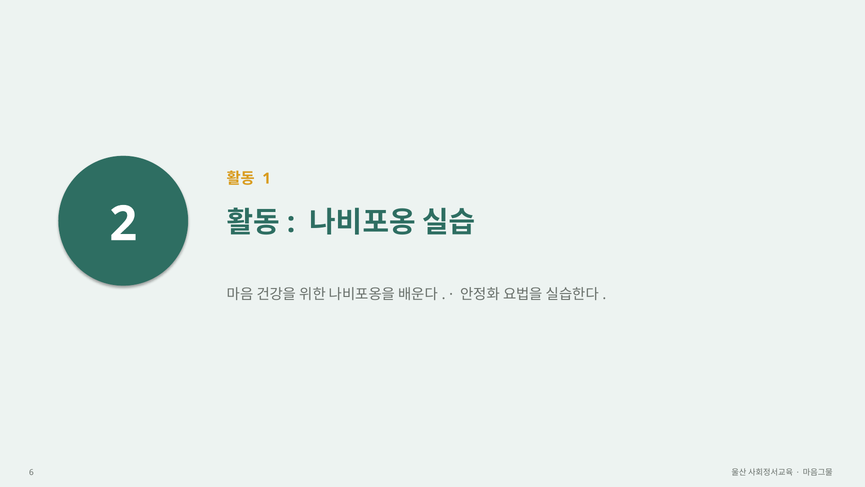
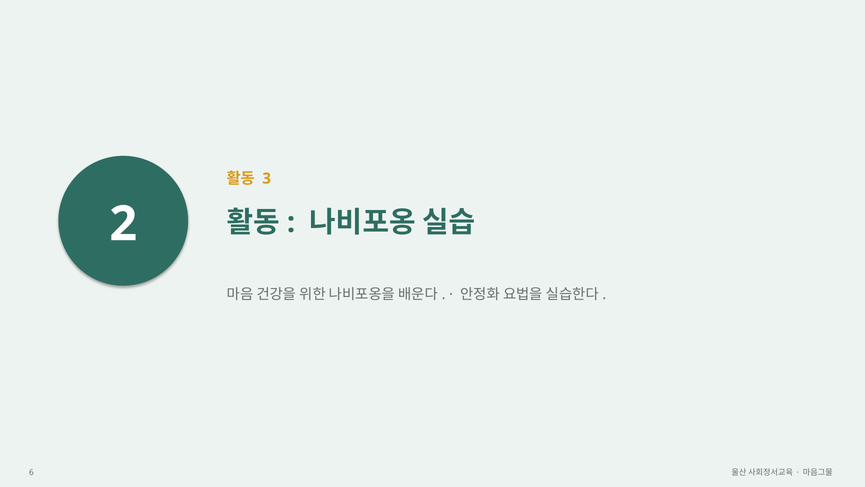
1: 1 -> 3
